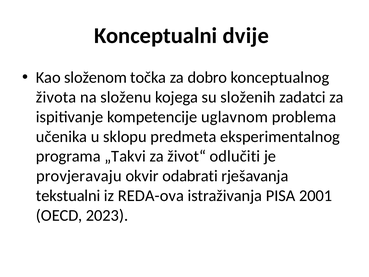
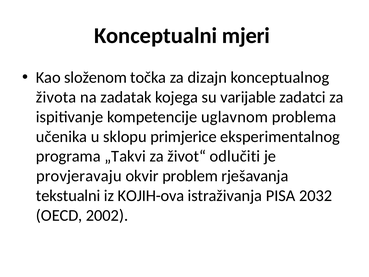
dvije: dvije -> mjeri
dobro: dobro -> dizajn
složenu: složenu -> zadatak
složenih: složenih -> varijable
predmeta: predmeta -> primjerice
odabrati: odabrati -> problem
REDA-ova: REDA-ova -> KOJIH-ova
2001: 2001 -> 2032
2023: 2023 -> 2002
